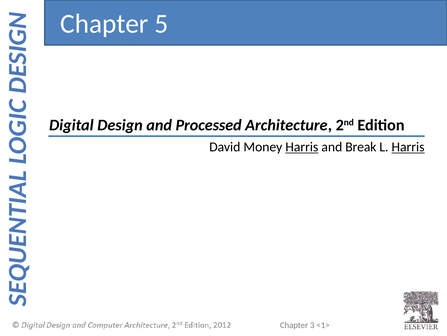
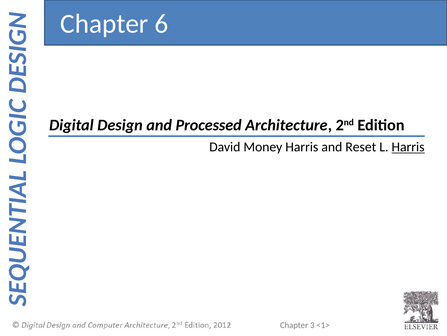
5: 5 -> 6
Harris at (302, 147) underline: present -> none
Break: Break -> Reset
